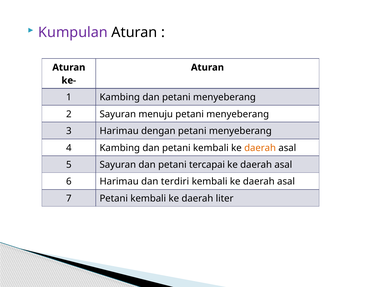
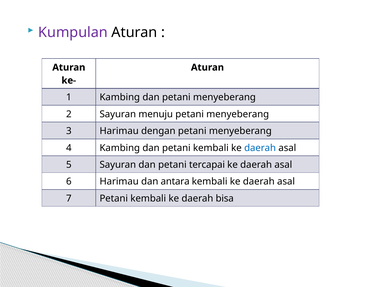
daerah at (260, 148) colour: orange -> blue
terdiri: terdiri -> antara
liter: liter -> bisa
